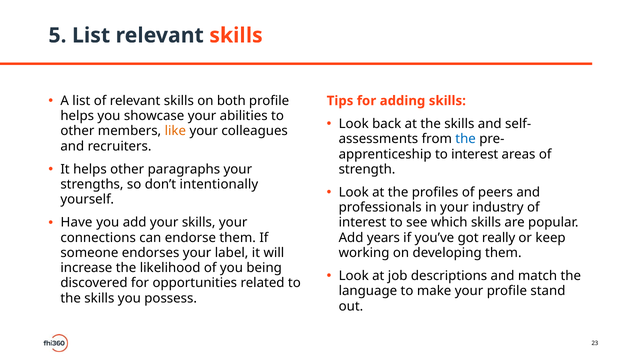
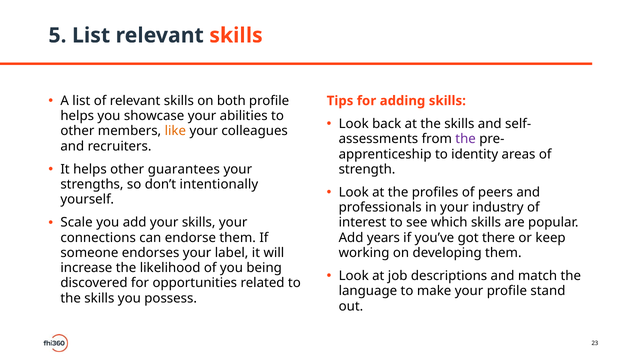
the at (466, 139) colour: blue -> purple
to interest: interest -> identity
paragraphs: paragraphs -> guarantees
Have: Have -> Scale
really: really -> there
